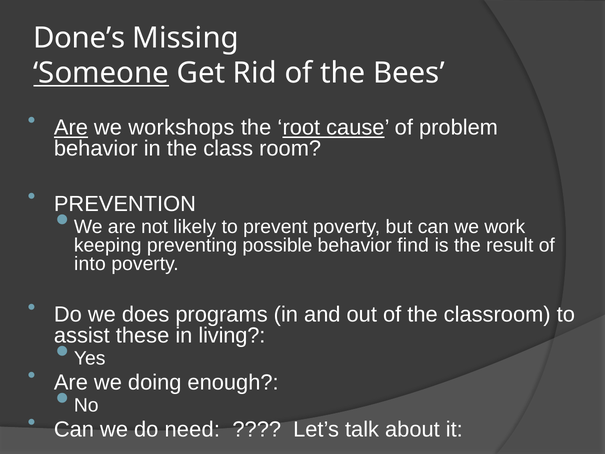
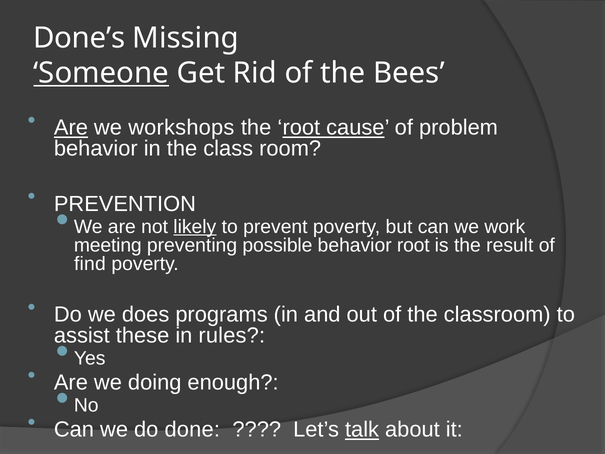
likely underline: none -> present
keeping: keeping -> meeting
behavior find: find -> root
into: into -> find
living: living -> rules
need: need -> done
talk underline: none -> present
